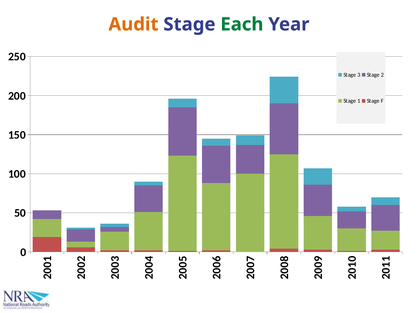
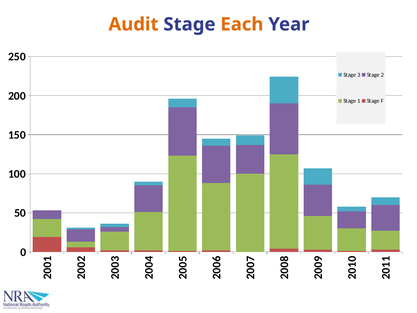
Each colour: green -> orange
